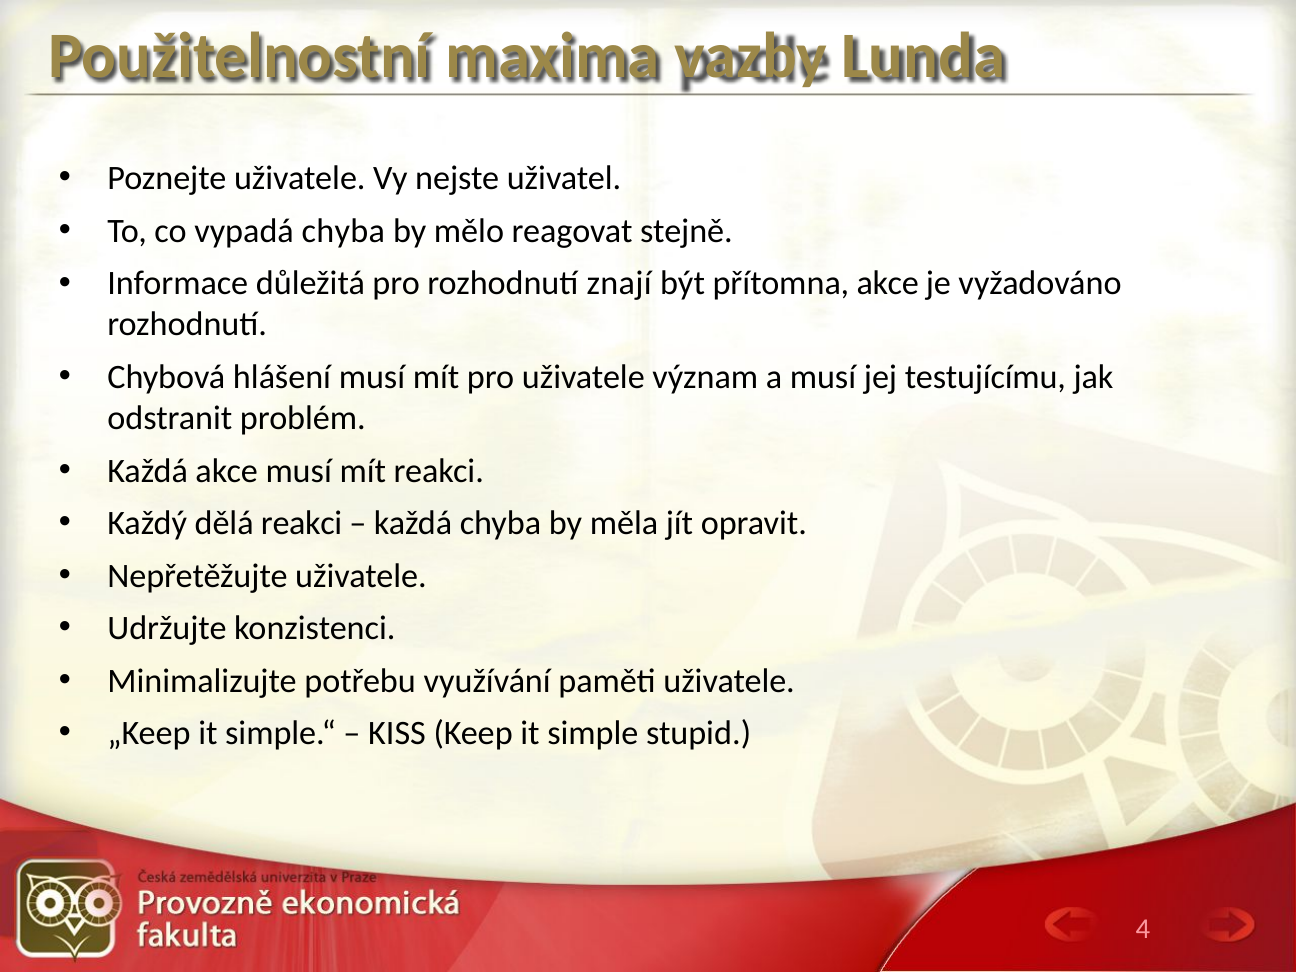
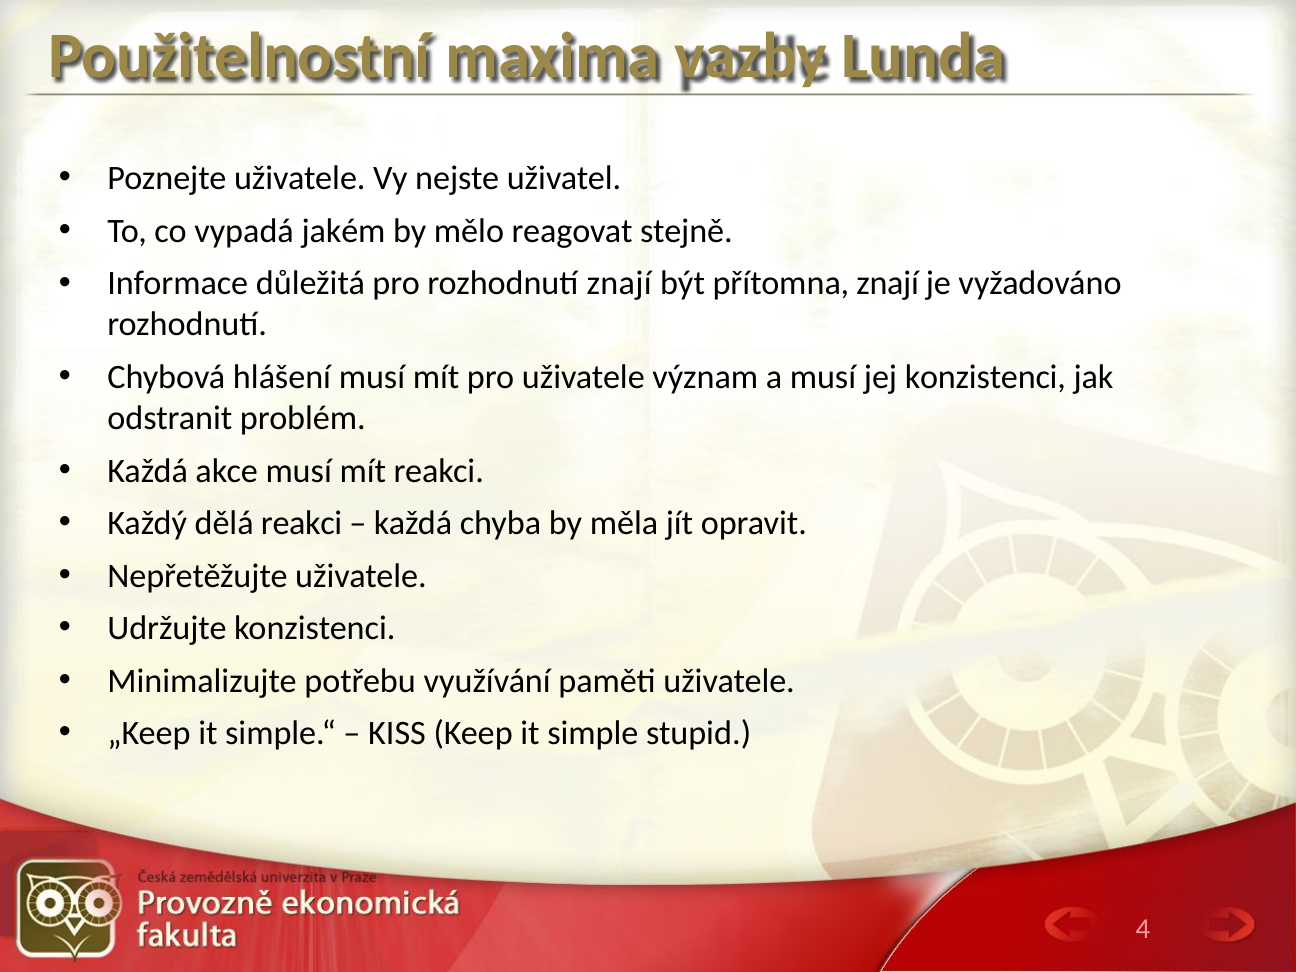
vypadá chyba: chyba -> jakém
přítomna akce: akce -> znají
jej testujícímu: testujícímu -> konzistenci
